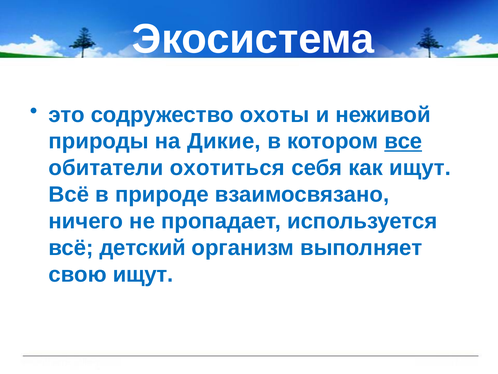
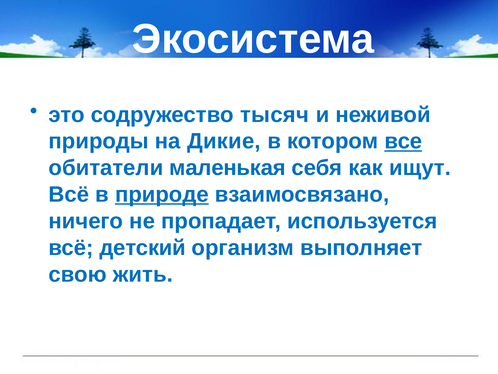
охоты: охоты -> тысяч
охотиться: охотиться -> маленькая
природе underline: none -> present
свою ищут: ищут -> жить
